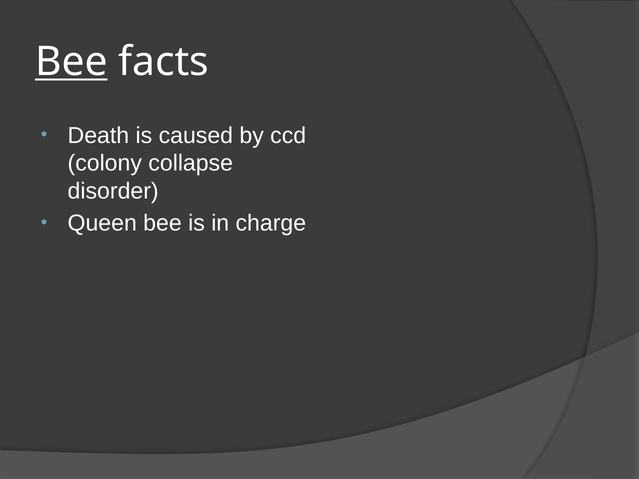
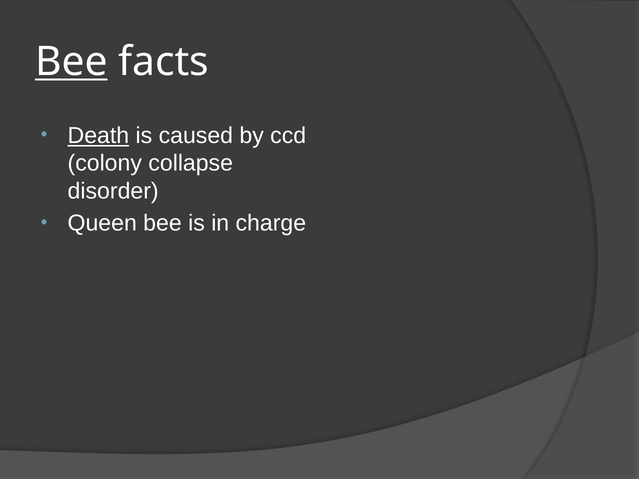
Death underline: none -> present
